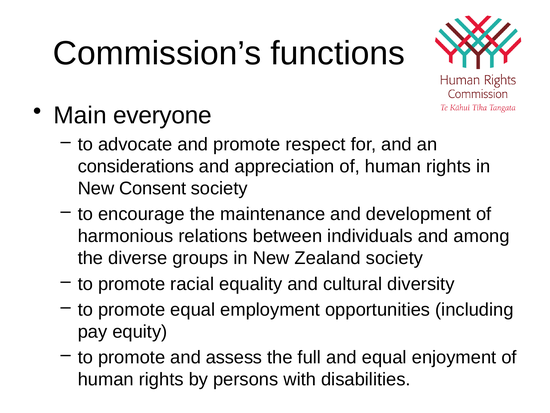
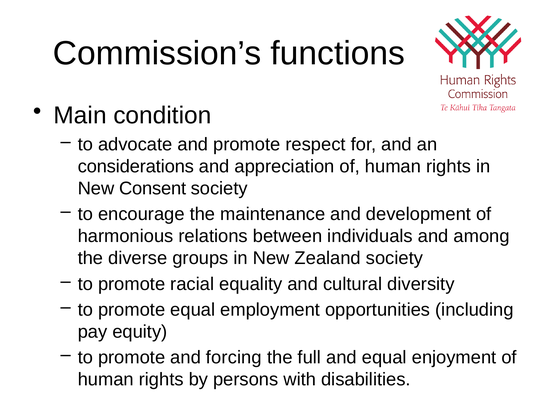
everyone: everyone -> condition
assess: assess -> forcing
